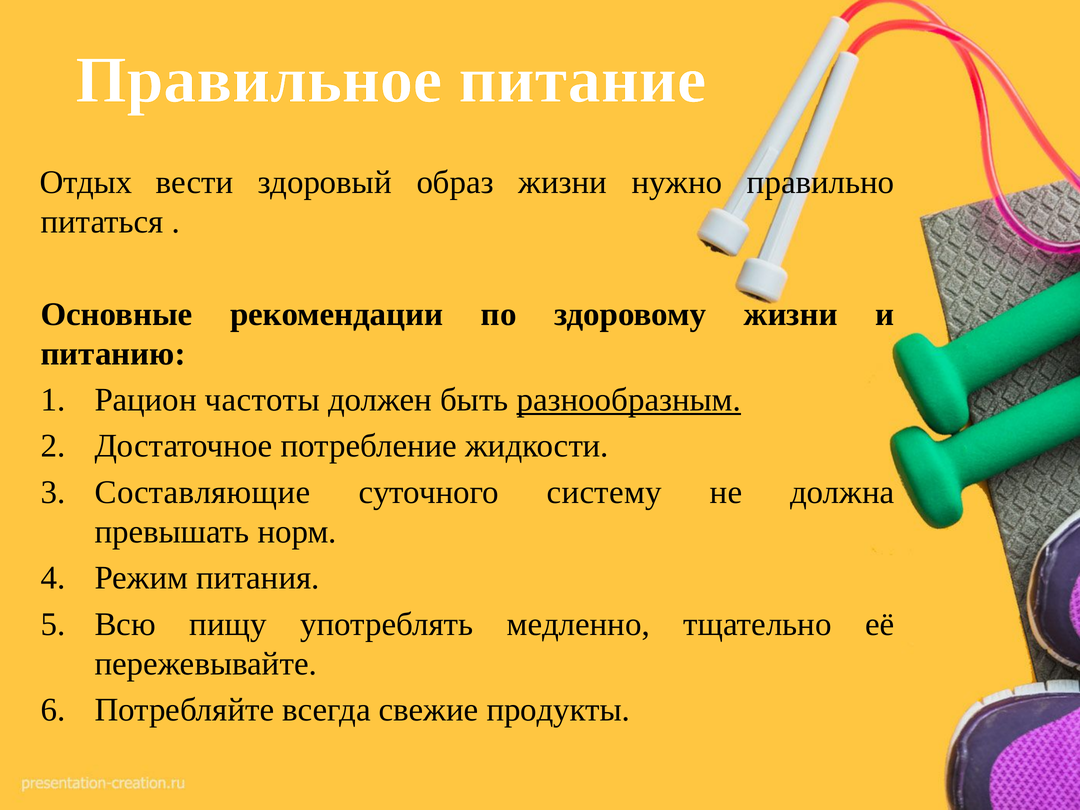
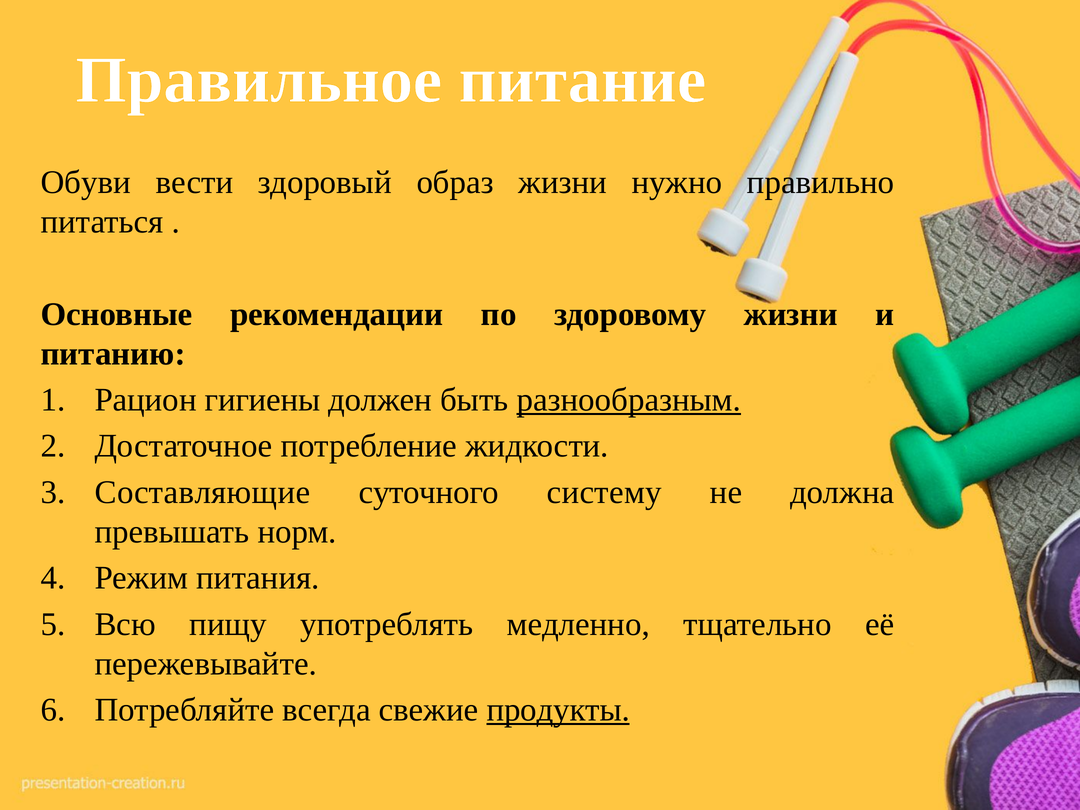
Отдых: Отдых -> Обуви
частоты: частоты -> гигиены
продукты underline: none -> present
